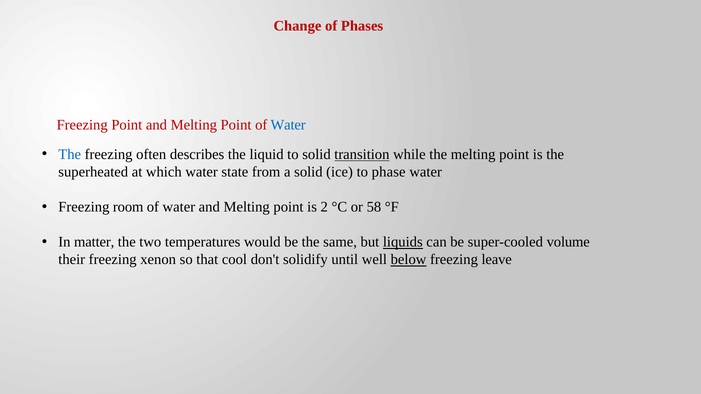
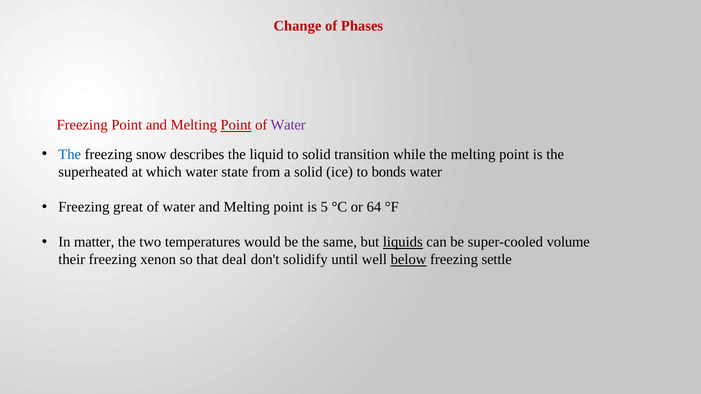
Point at (236, 125) underline: none -> present
Water at (288, 125) colour: blue -> purple
often: often -> snow
transition underline: present -> none
phase: phase -> bonds
room: room -> great
2: 2 -> 5
58: 58 -> 64
cool: cool -> deal
leave: leave -> settle
